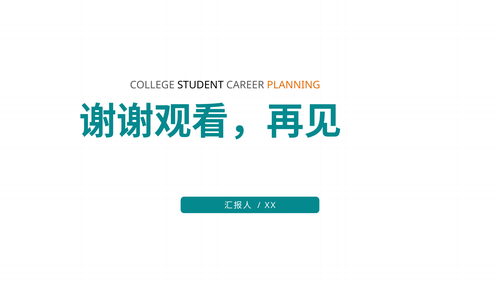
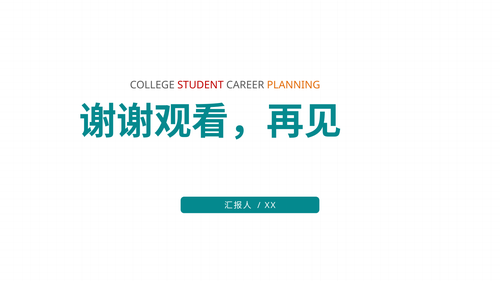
STUDENT colour: black -> red
